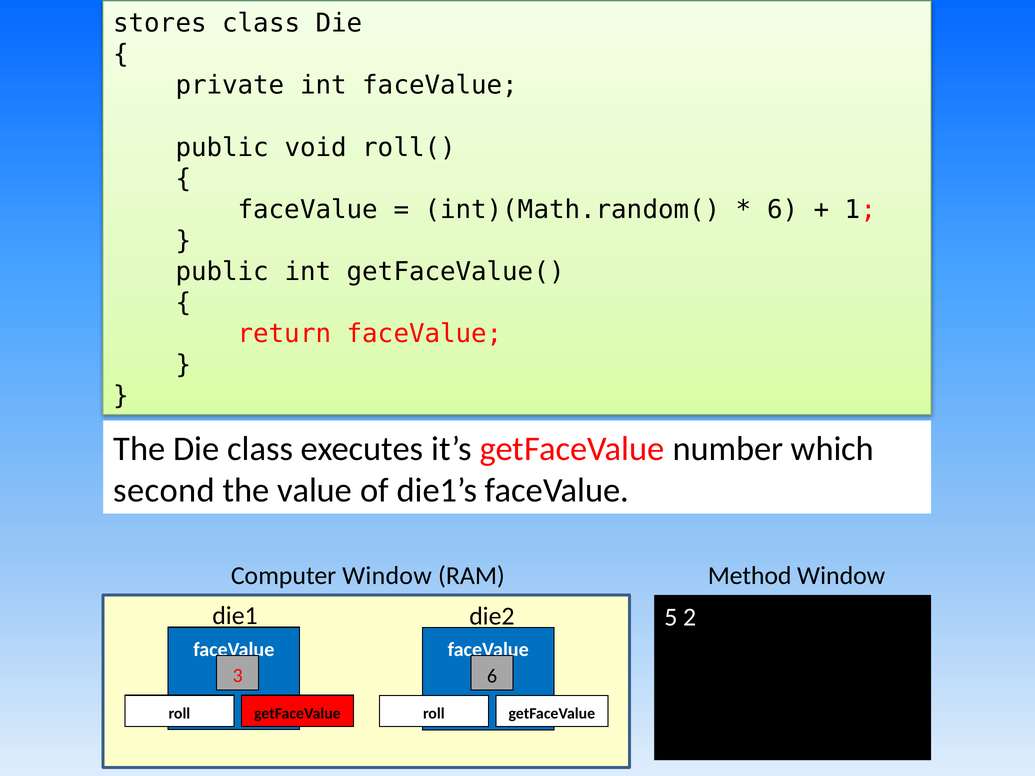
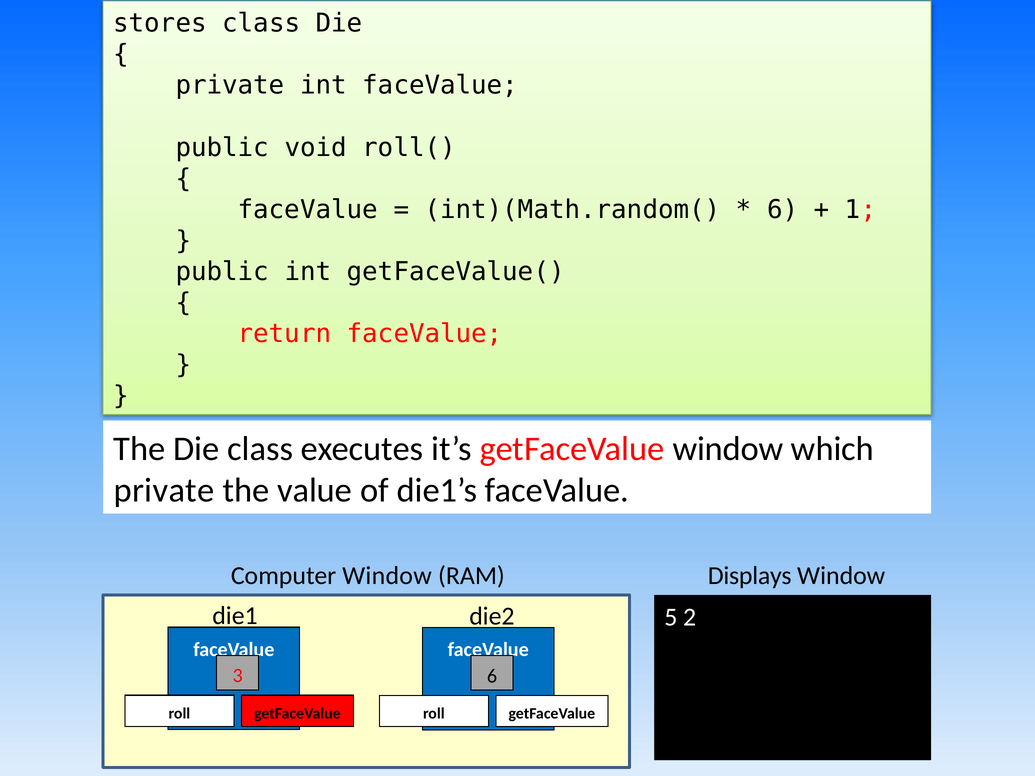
getFaceValue number: number -> window
second at (164, 490): second -> private
Method: Method -> Displays
